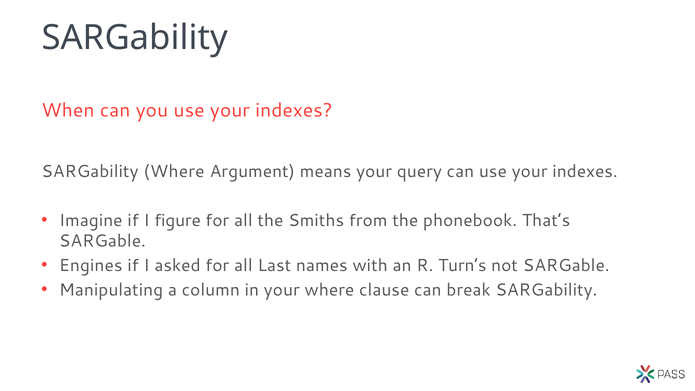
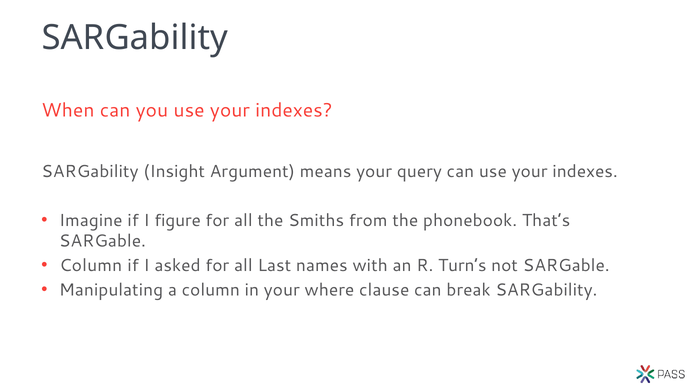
SARGability Where: Where -> Insight
Engines at (91, 265): Engines -> Column
